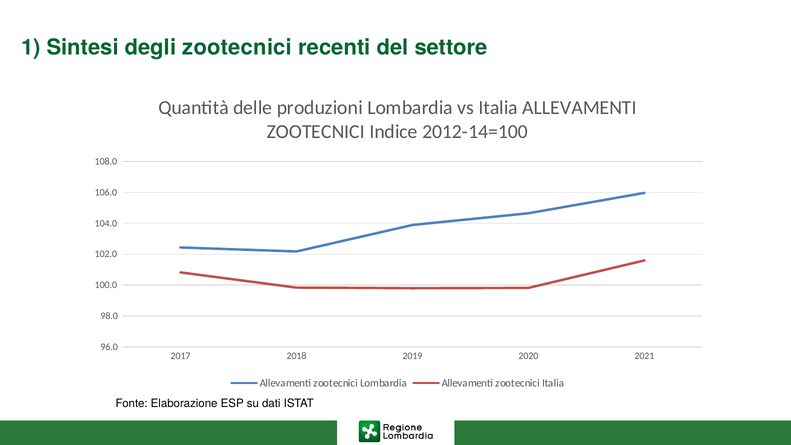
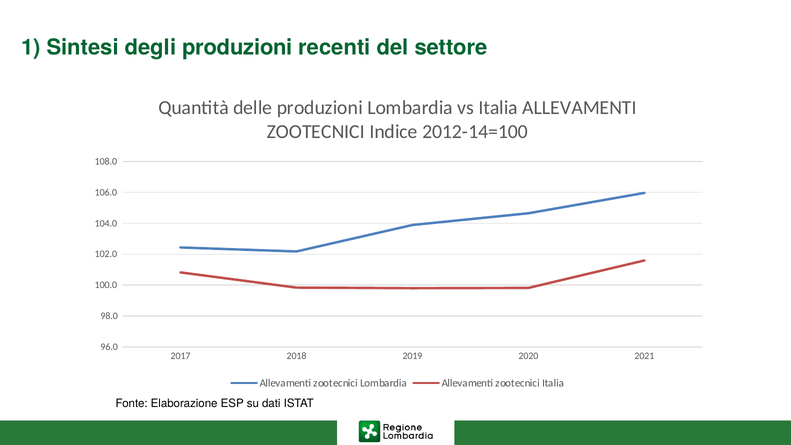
degli zootecnici: zootecnici -> produzioni
